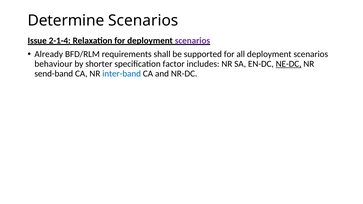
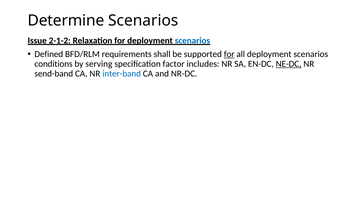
2-1-4: 2-1-4 -> 2-1-2
scenarios at (192, 41) colour: purple -> blue
Already: Already -> Defined
for at (229, 54) underline: none -> present
behaviour: behaviour -> conditions
shorter: shorter -> serving
